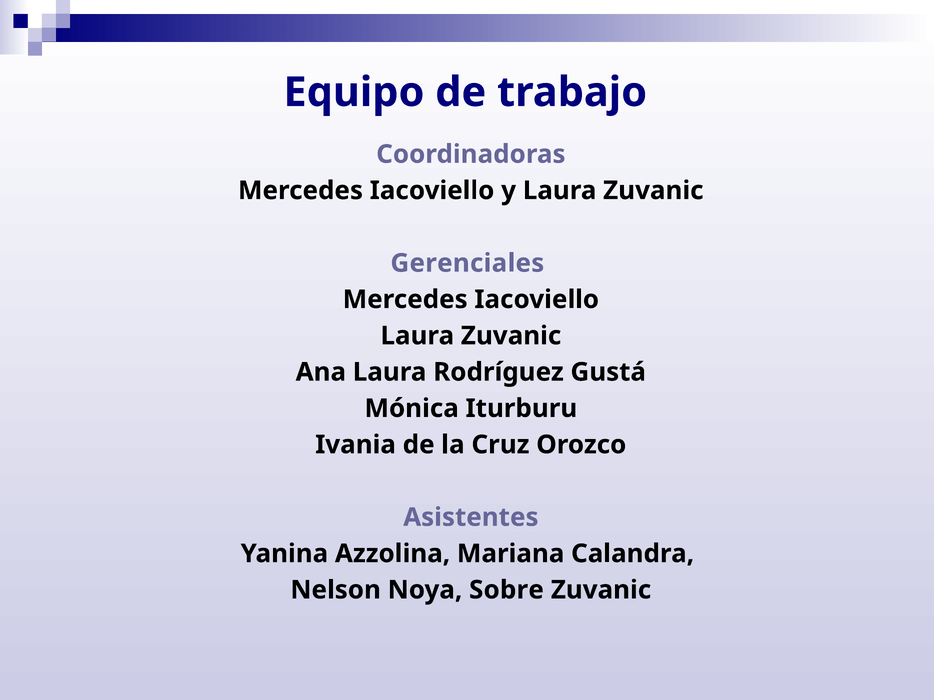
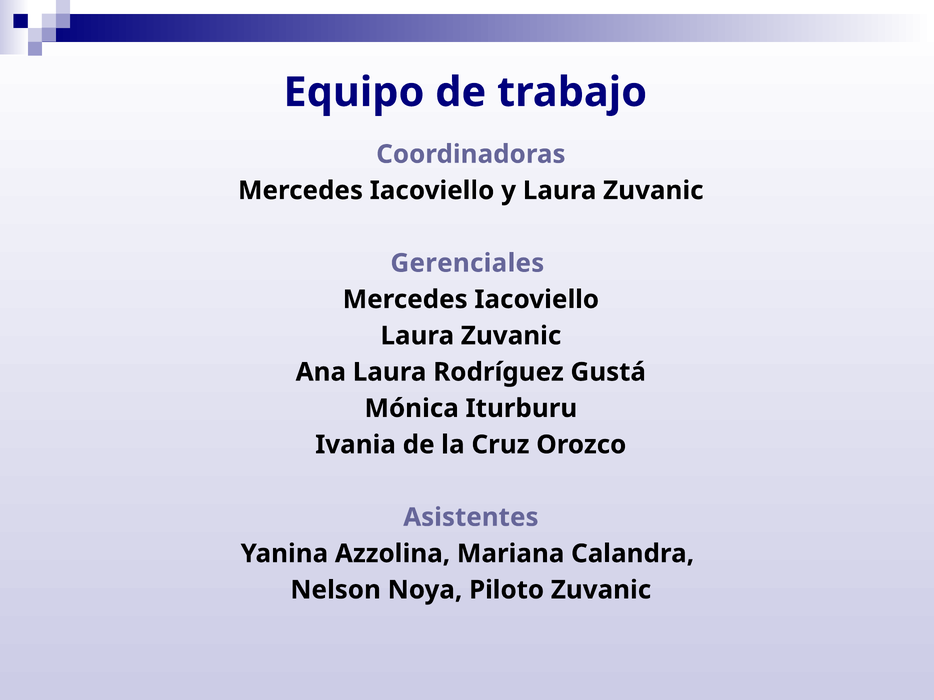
Sobre: Sobre -> Piloto
